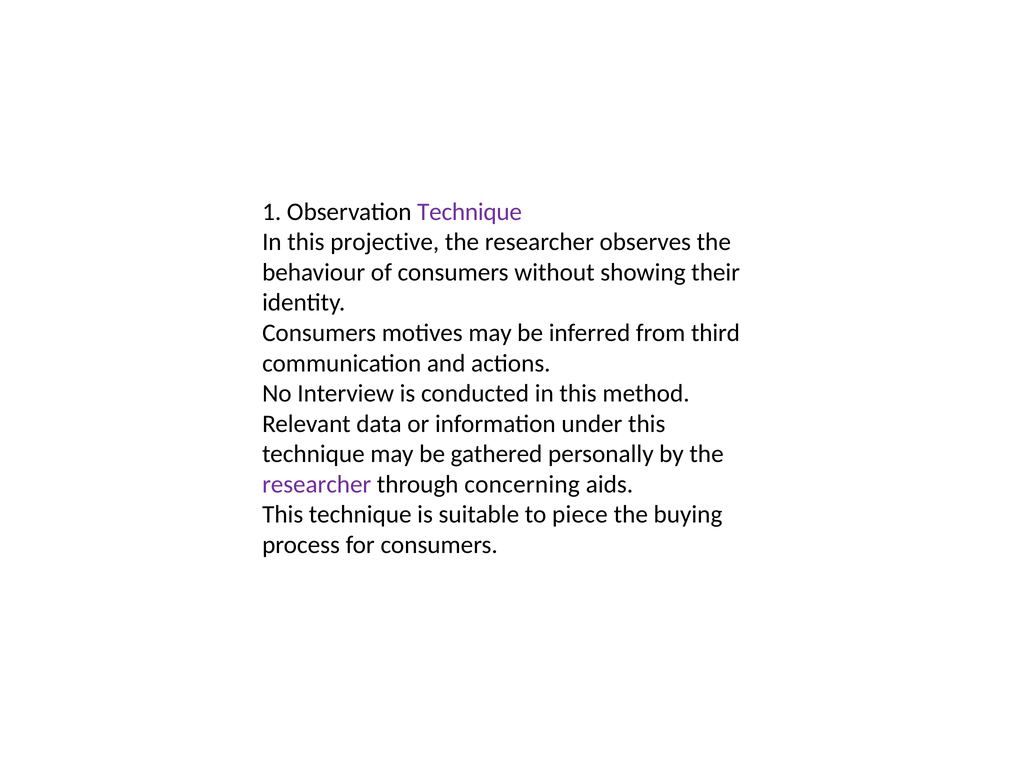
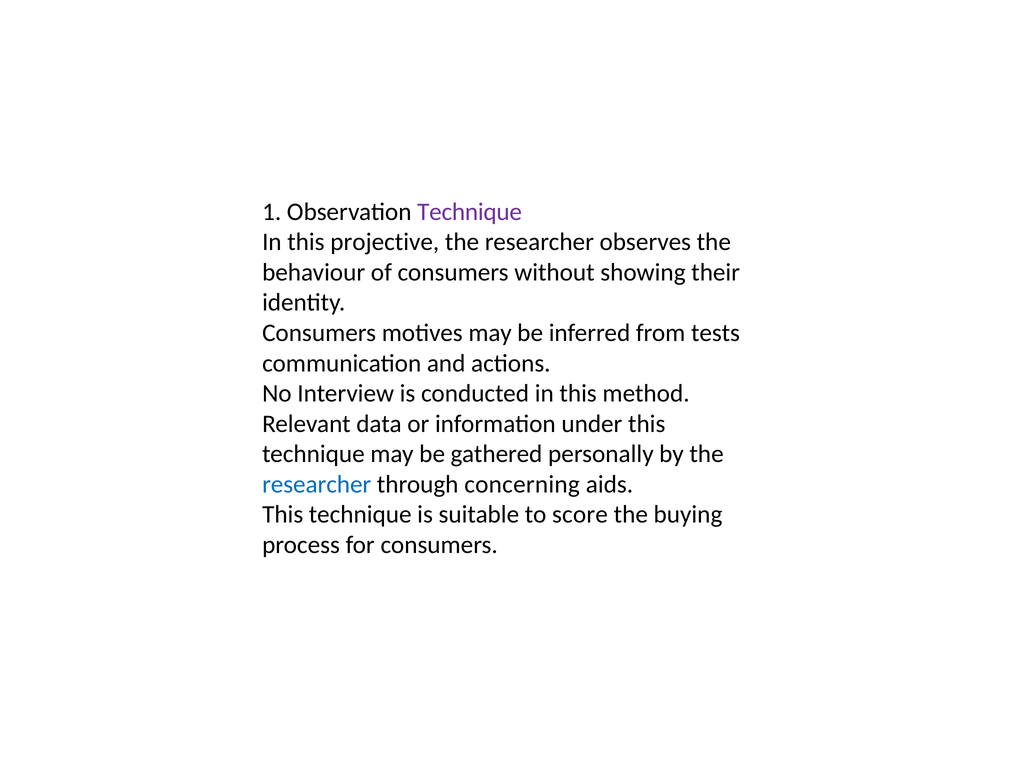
third: third -> tests
researcher at (317, 484) colour: purple -> blue
piece: piece -> score
